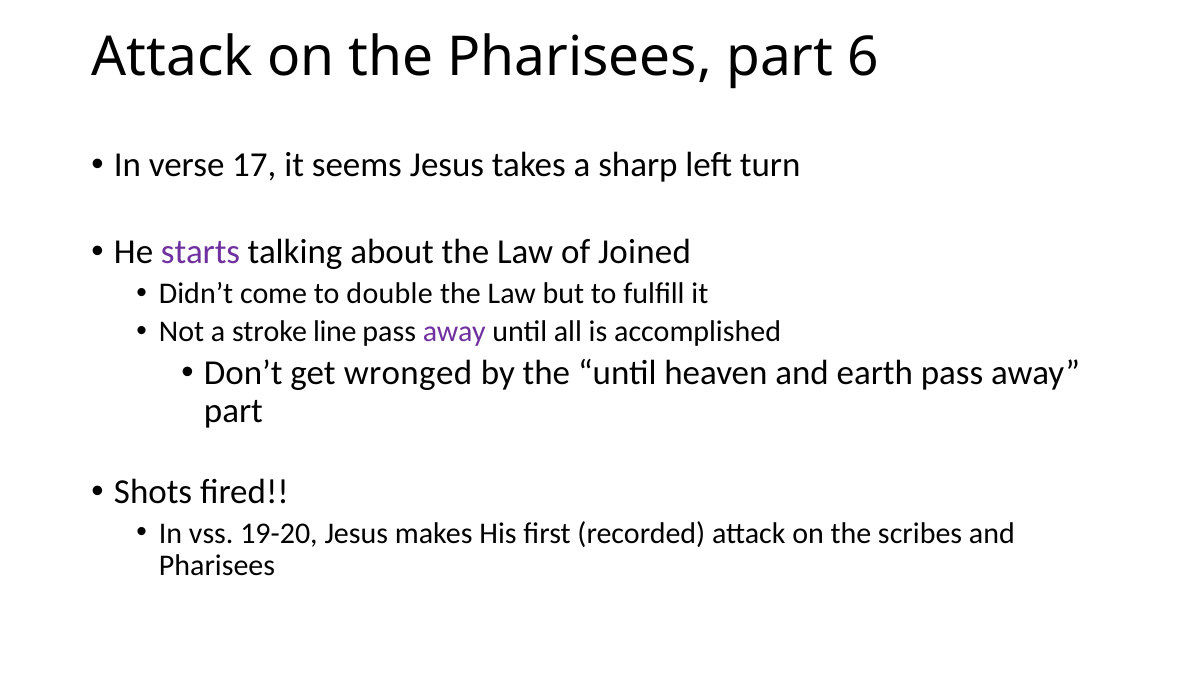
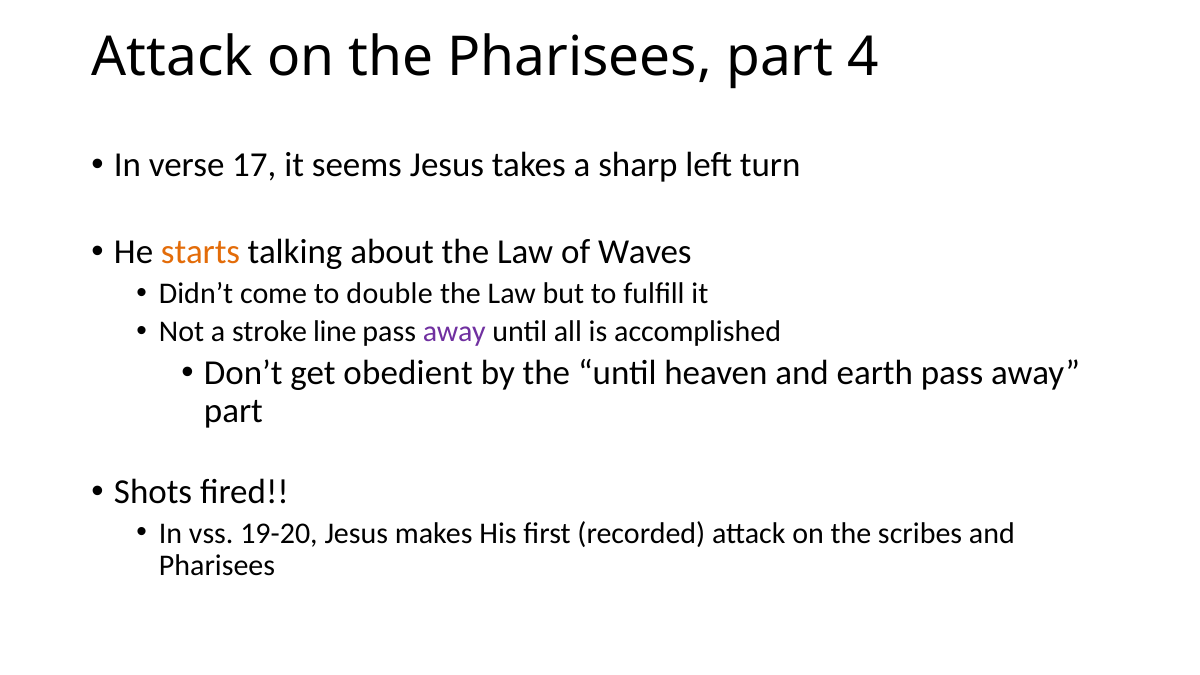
6: 6 -> 4
starts colour: purple -> orange
Joined: Joined -> Waves
wronged: wronged -> obedient
